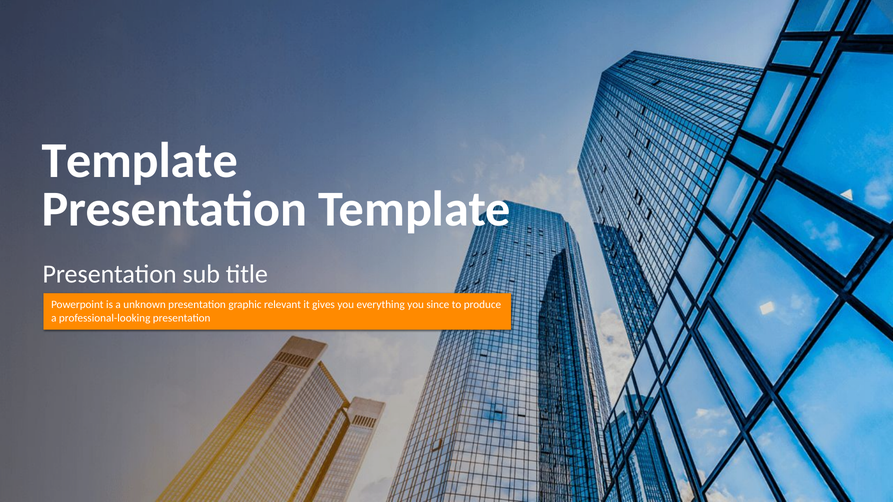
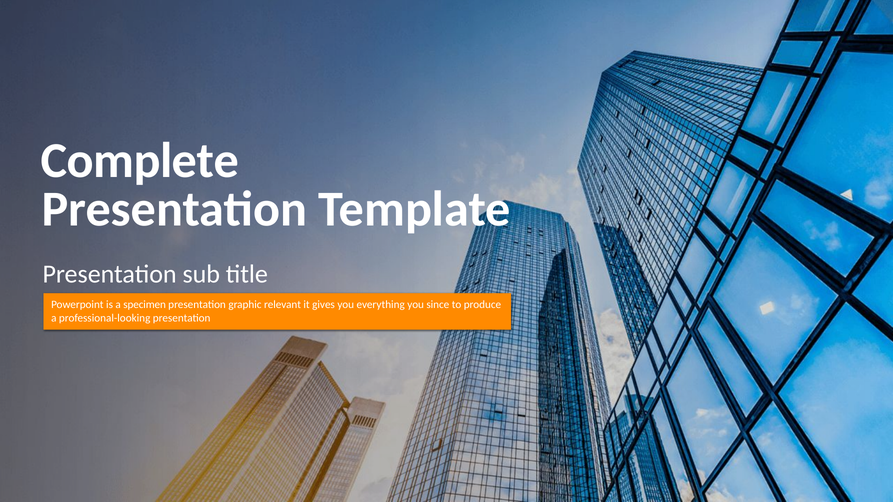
Template at (140, 161): Template -> Complete
unknown: unknown -> specimen
